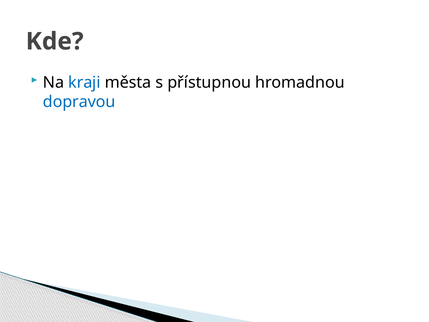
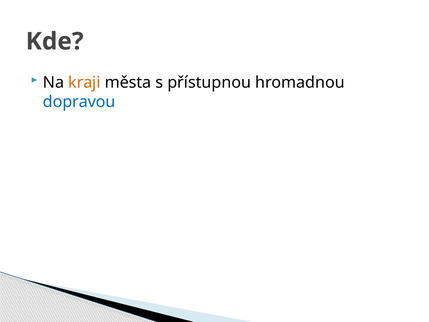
kraji colour: blue -> orange
